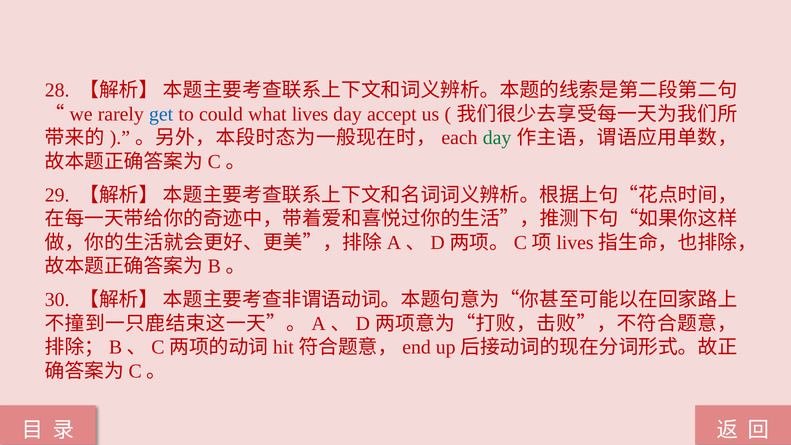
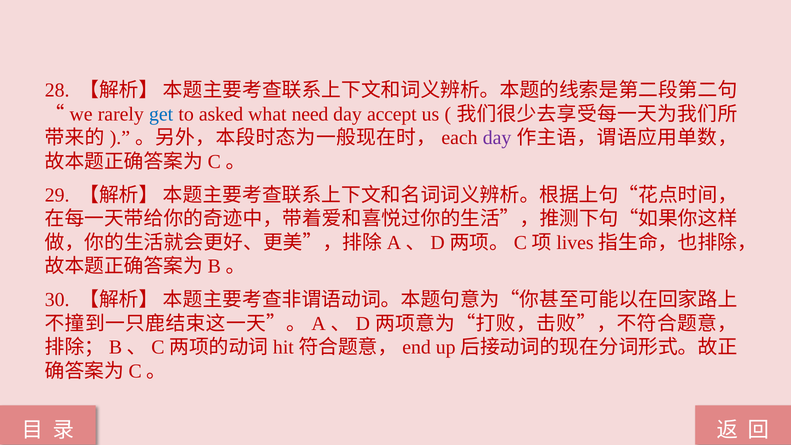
could: could -> asked
lives: lives -> need
day at (497, 138) colour: green -> purple
